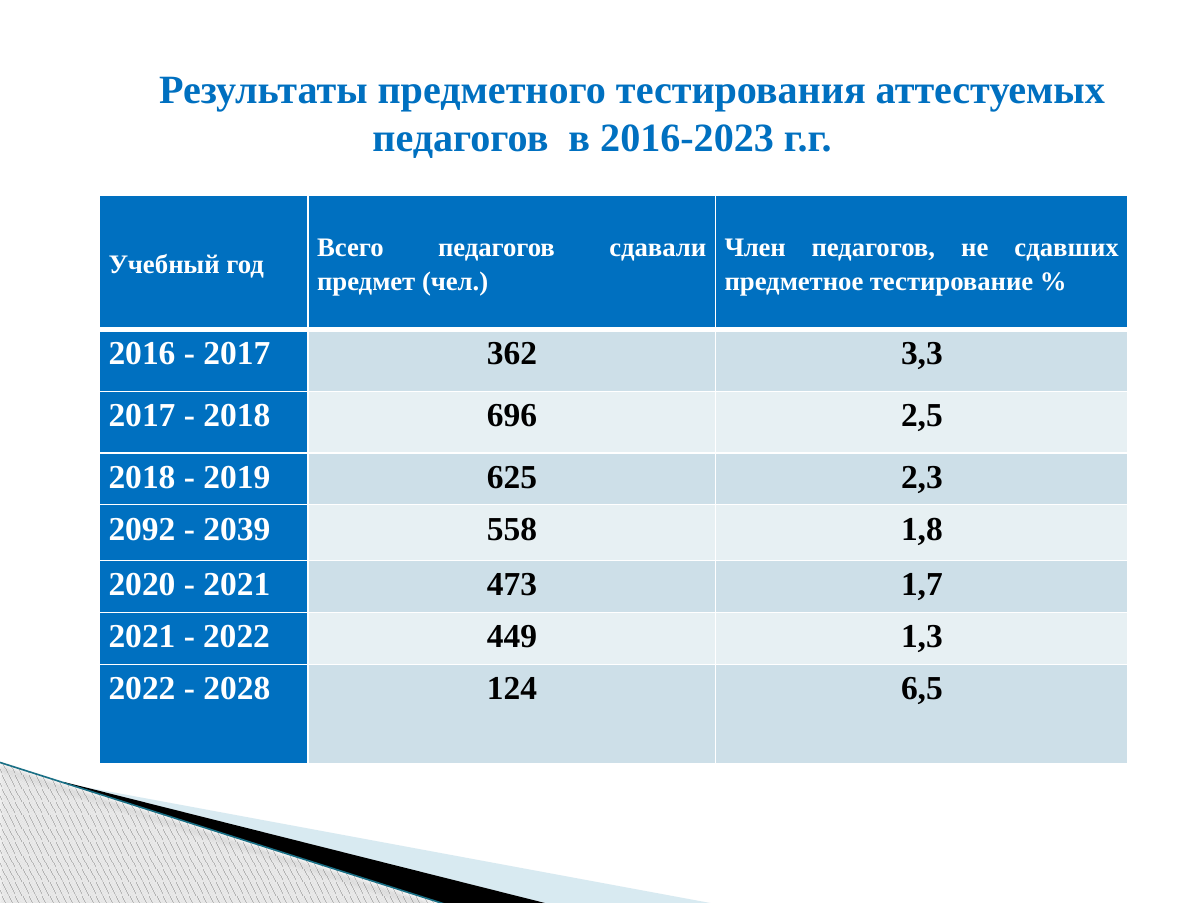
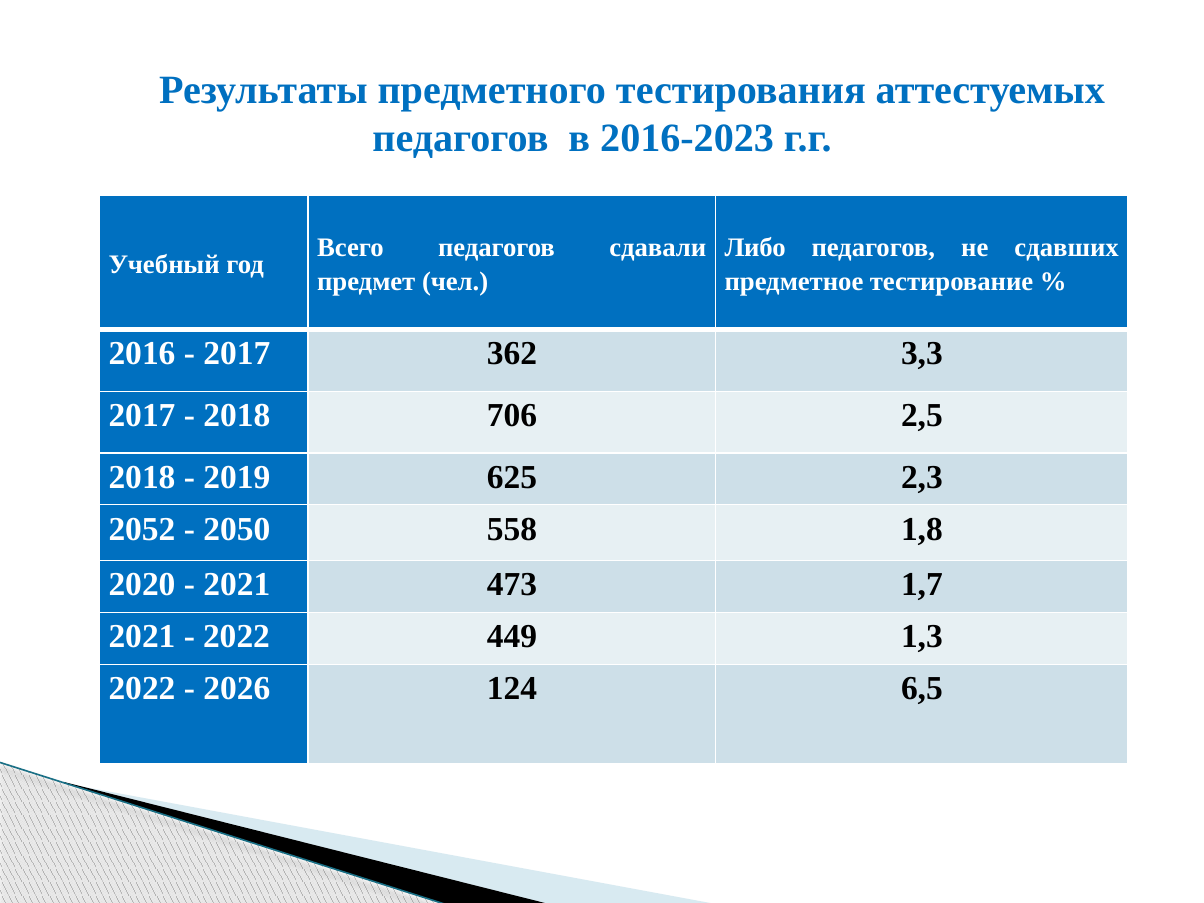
Член: Член -> Либо
696: 696 -> 706
2092: 2092 -> 2052
2039: 2039 -> 2050
2028: 2028 -> 2026
